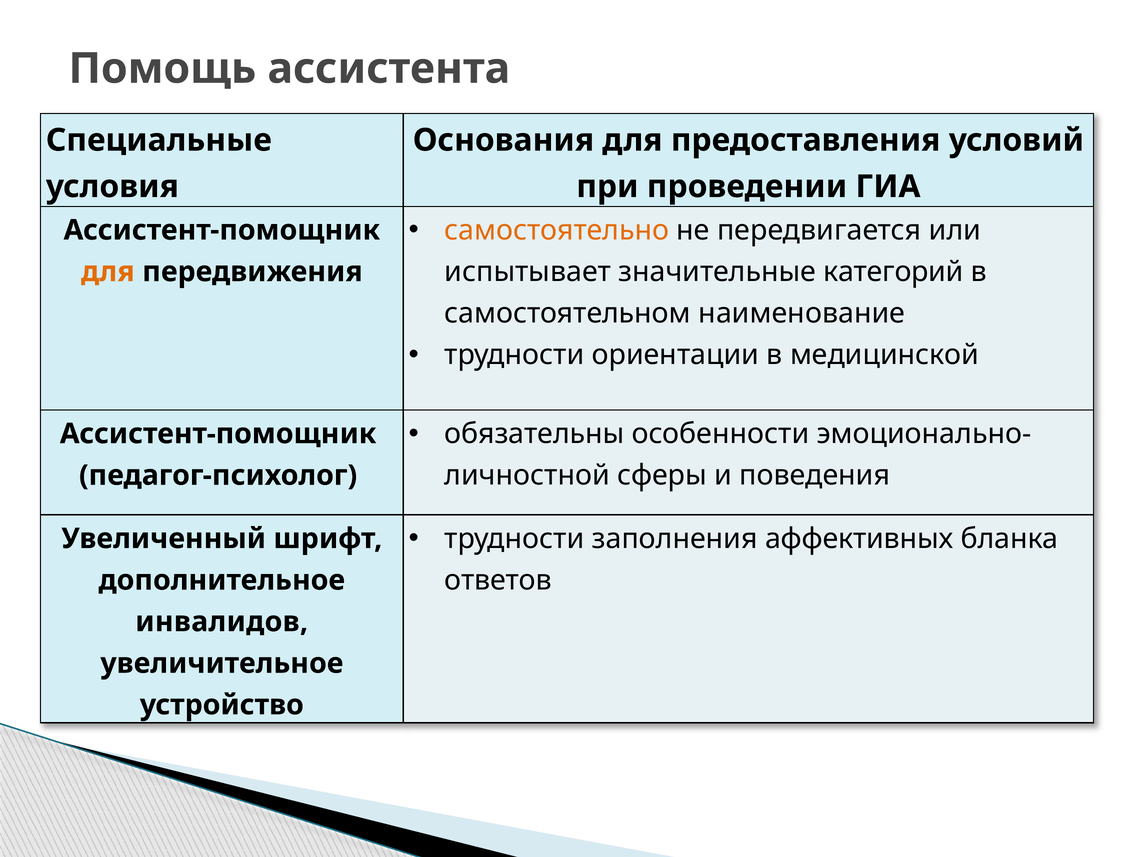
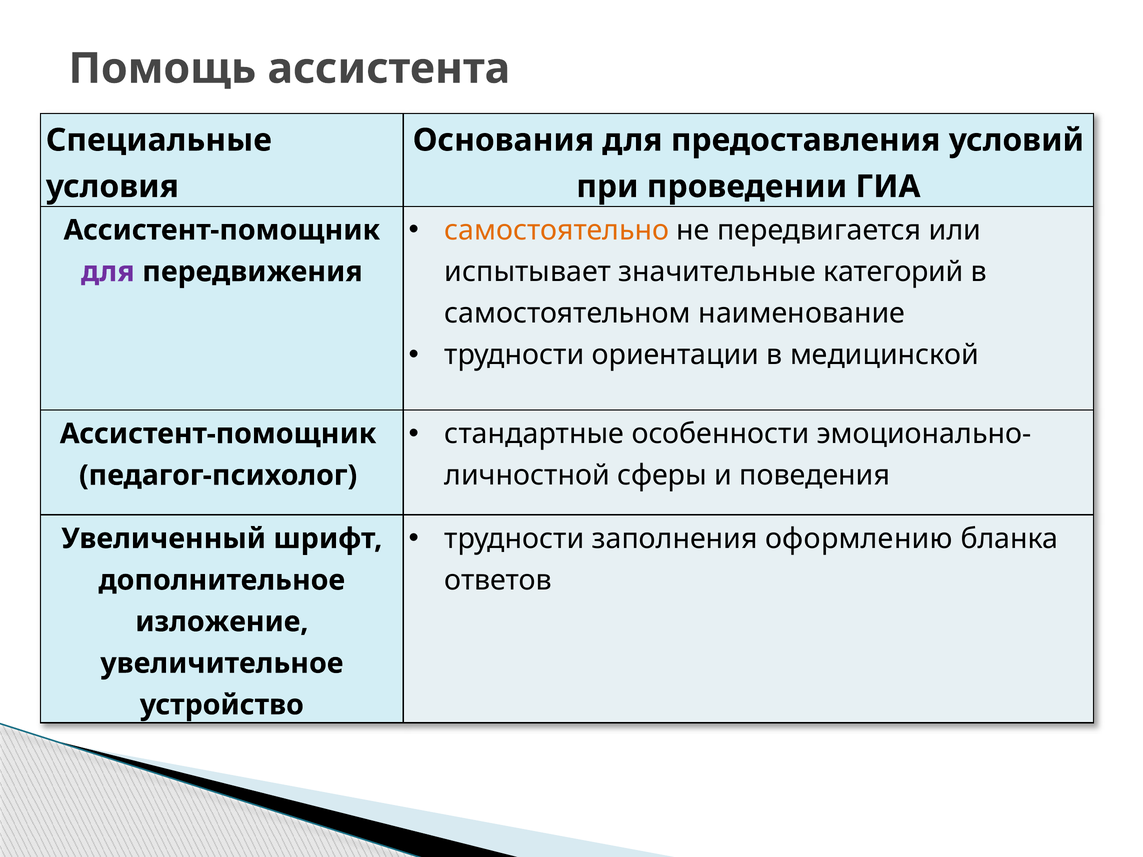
для at (108, 272) colour: orange -> purple
обязательны: обязательны -> стандартные
аффективных: аффективных -> оформлению
инвалидов: инвалидов -> изложение
